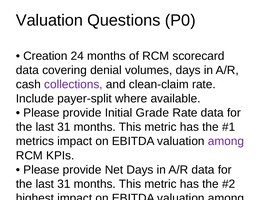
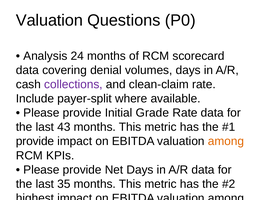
Creation: Creation -> Analysis
31 at (64, 127): 31 -> 43
metrics at (35, 141): metrics -> provide
among at (226, 141) colour: purple -> orange
31 at (64, 183): 31 -> 35
